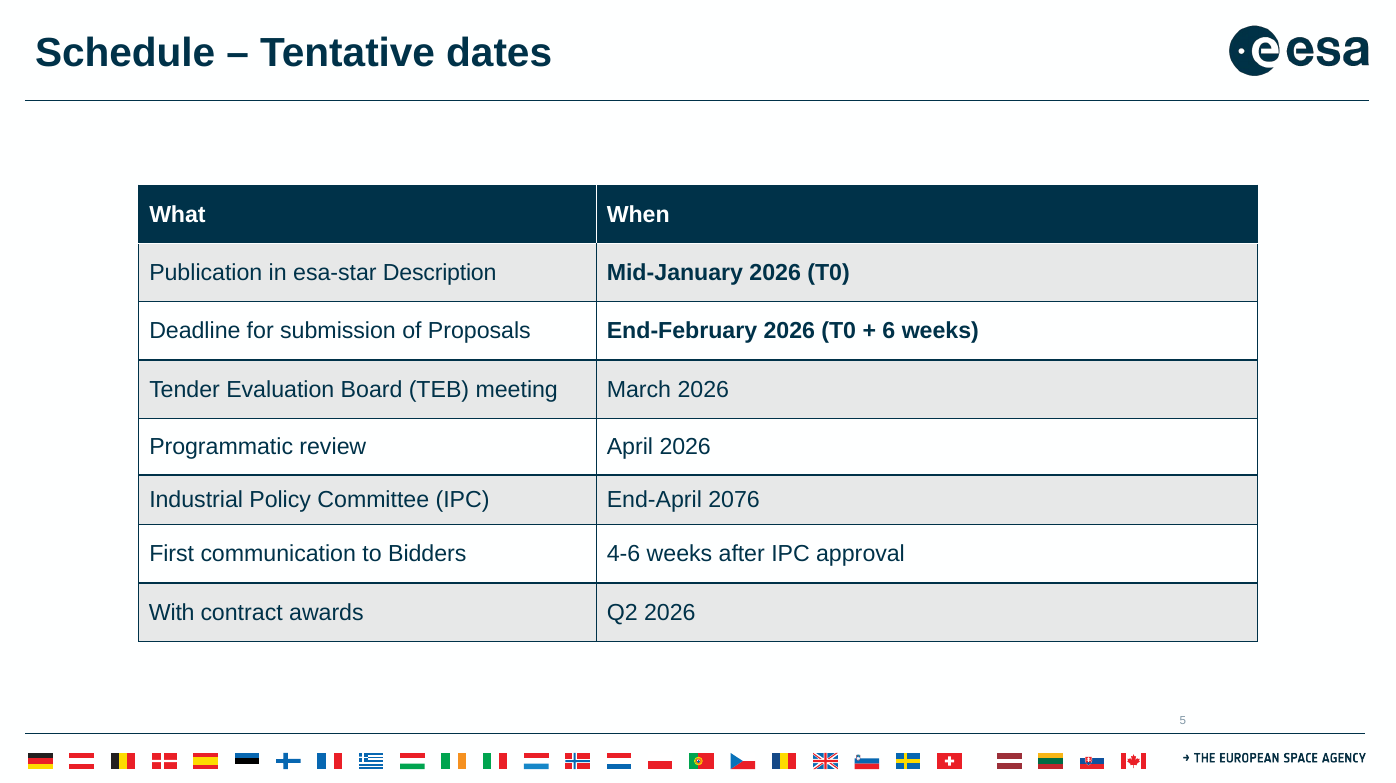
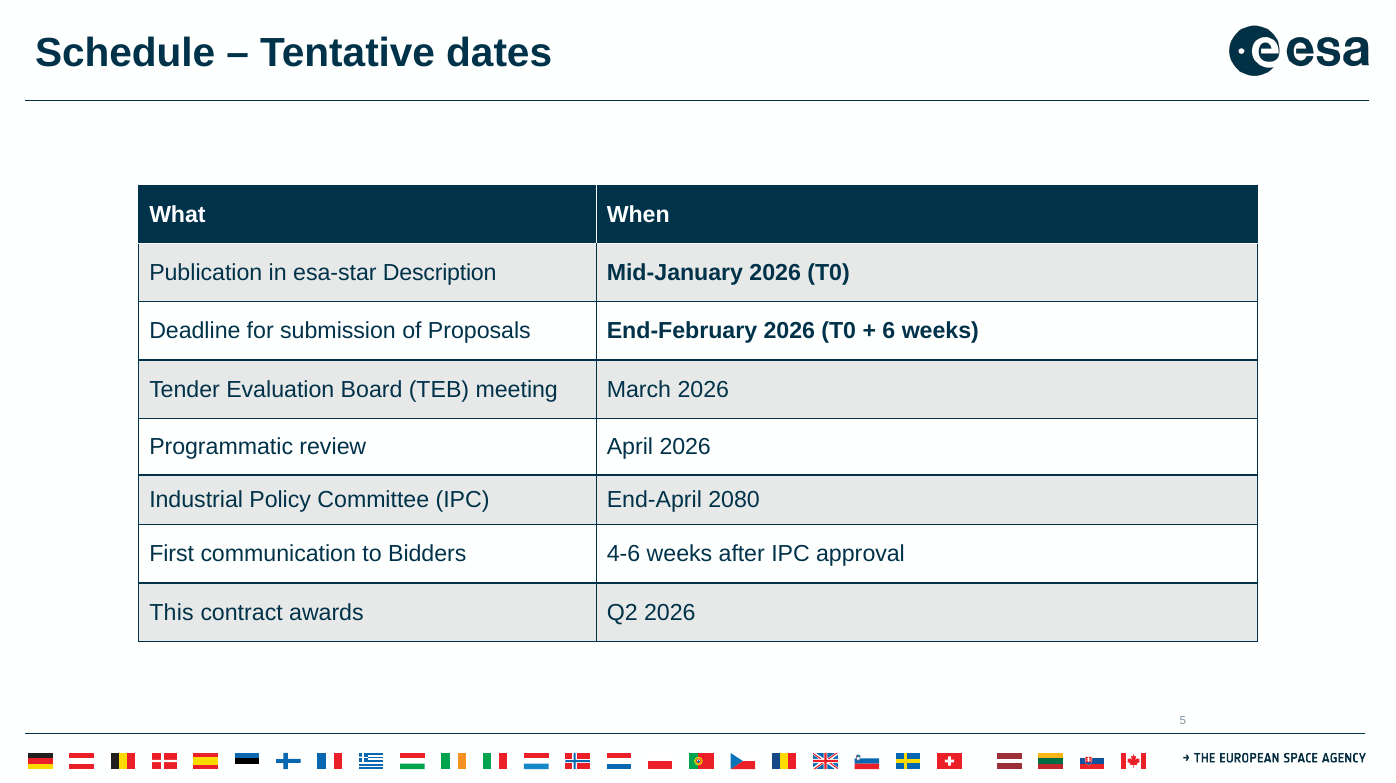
2076: 2076 -> 2080
With: With -> This
